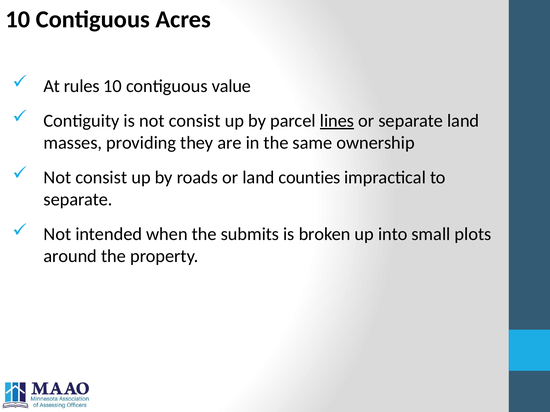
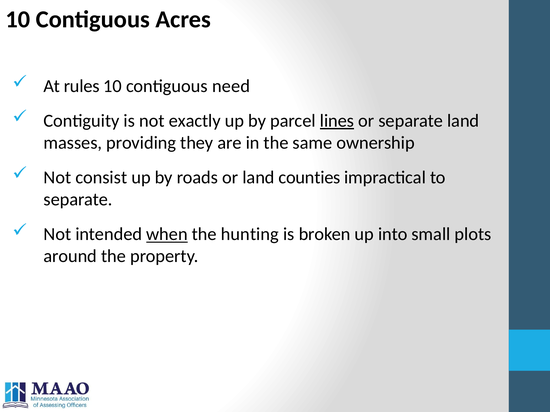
value: value -> need
is not consist: consist -> exactly
when underline: none -> present
submits: submits -> hunting
